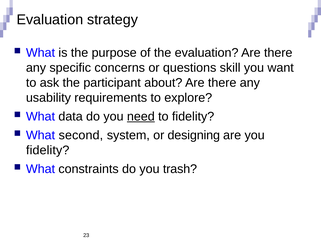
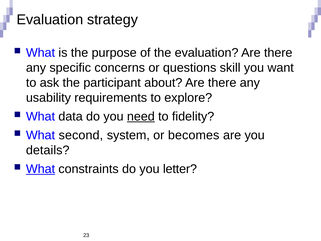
designing: designing -> becomes
fidelity at (48, 150): fidelity -> details
What at (40, 169) underline: none -> present
trash: trash -> letter
